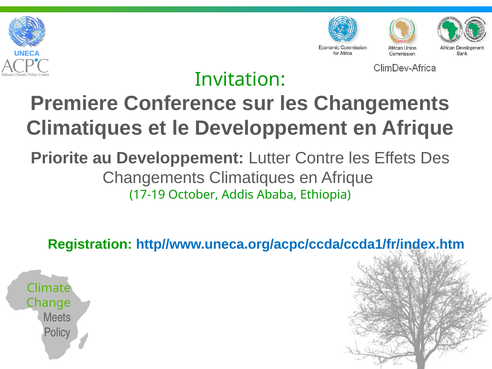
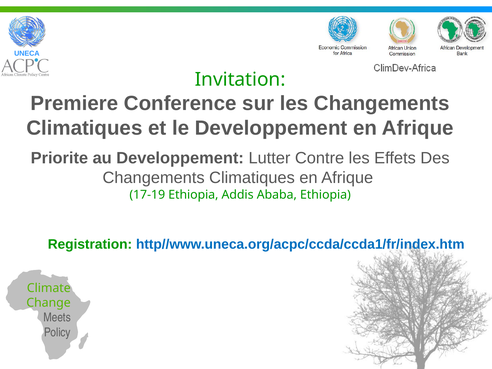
17-19 October: October -> Ethiopia
